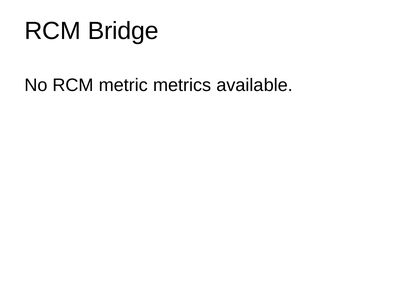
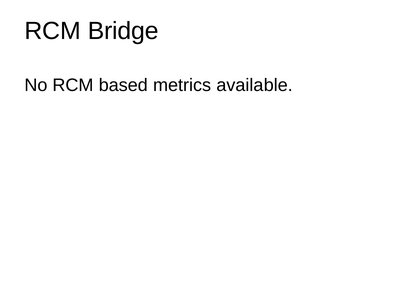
metric: metric -> based
